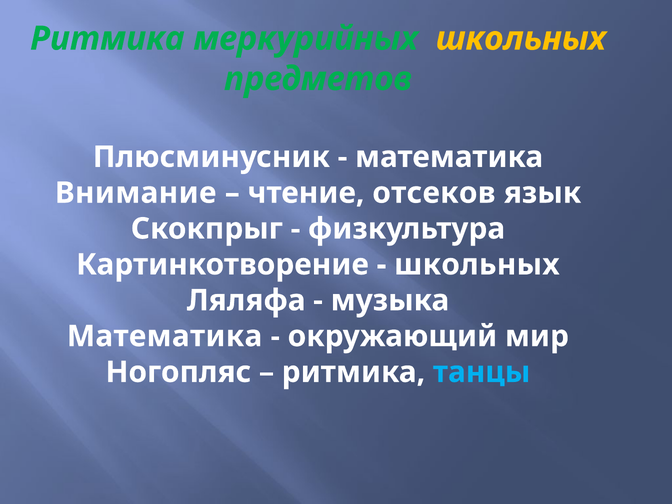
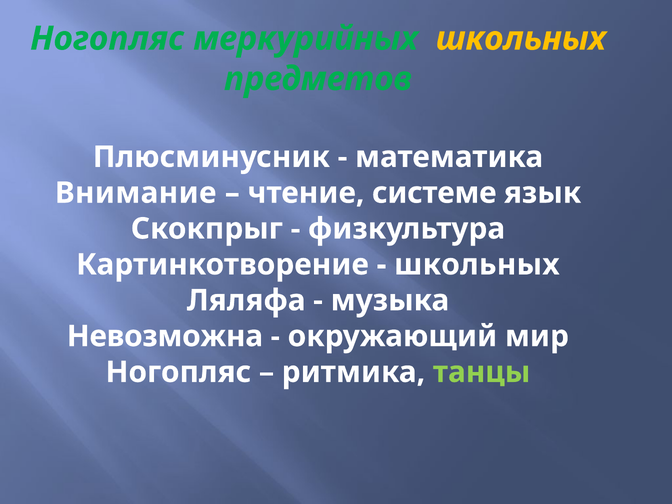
Ритмика at (107, 39): Ритмика -> Ногопляс
отсеков: отсеков -> системе
Математика at (165, 336): Математика -> Невозможна
танцы colour: light blue -> light green
